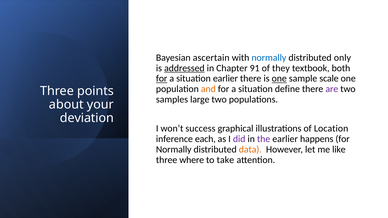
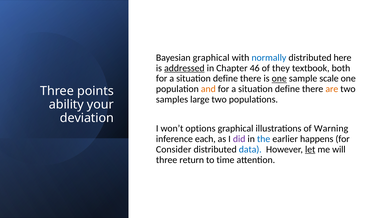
Bayesian ascertain: ascertain -> graphical
only: only -> here
91: 91 -> 46
for at (162, 79) underline: present -> none
earlier at (225, 79): earlier -> define
are colour: purple -> orange
about: about -> ability
success: success -> options
Location: Location -> Warning
the colour: purple -> blue
Normally at (174, 150): Normally -> Consider
data colour: orange -> blue
let underline: none -> present
like: like -> will
where: where -> return
take: take -> time
